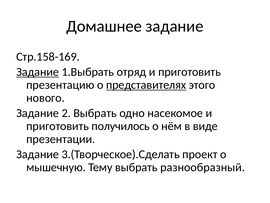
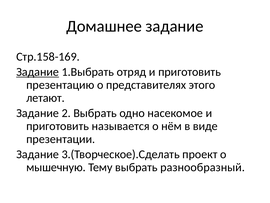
представителях underline: present -> none
нового: нового -> летают
получилось: получилось -> называется
